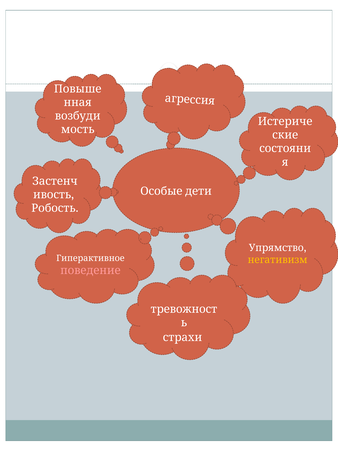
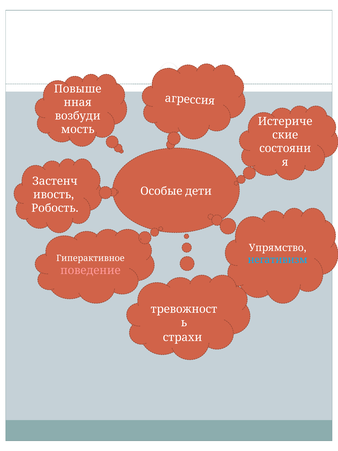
негативизм colour: yellow -> light blue
